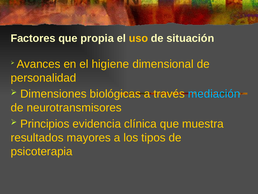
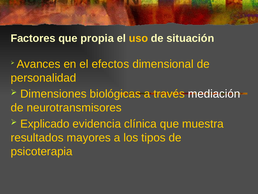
higiene: higiene -> efectos
mediación colour: light blue -> white
Principios: Principios -> Explicado
